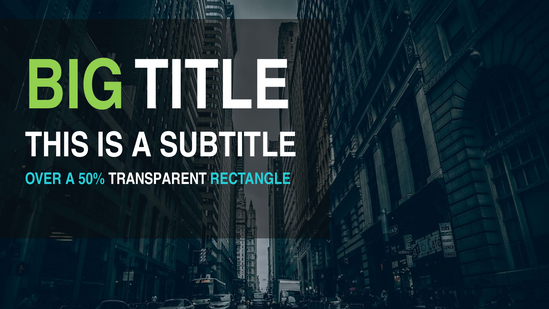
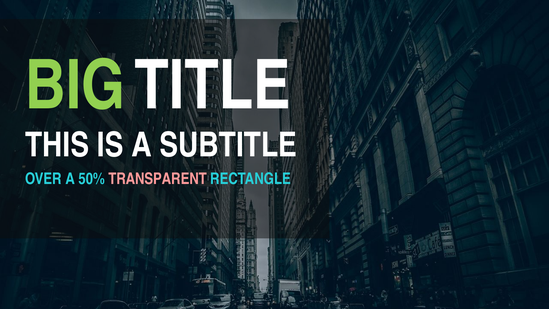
TRANSPARENT colour: white -> pink
